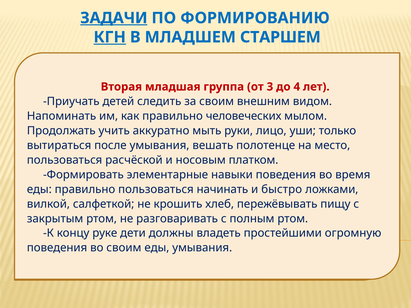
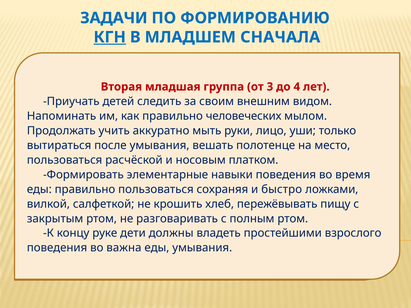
ЗАДАЧИ underline: present -> none
СТАРШЕМ: СТАРШЕМ -> СНАЧАЛА
начинать: начинать -> сохраняя
огромную at (353, 233): огромную -> взрослого
своим at (124, 248): своим -> важна
